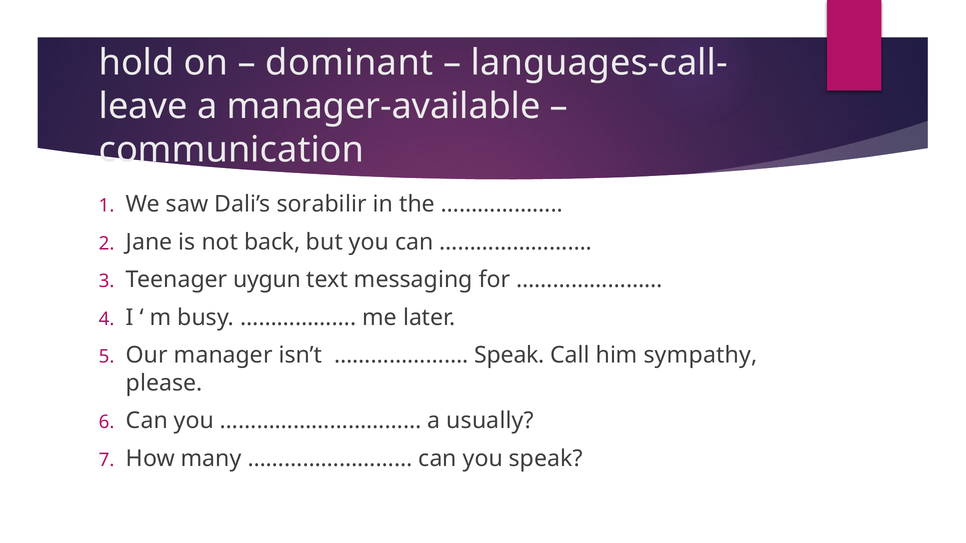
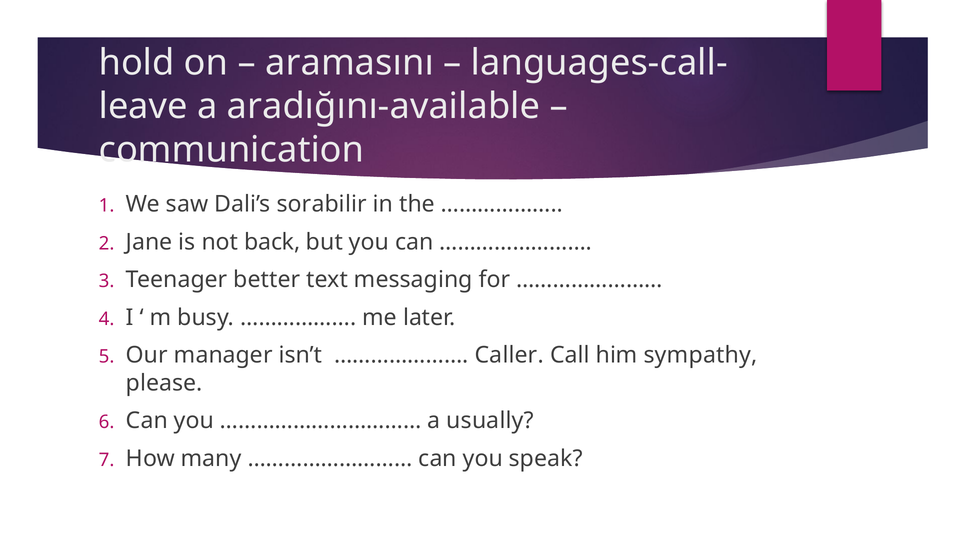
dominant: dominant -> aramasını
manager-available: manager-available -> aradığını-available
uygun: uygun -> better
Speak at (509, 356): Speak -> Caller
